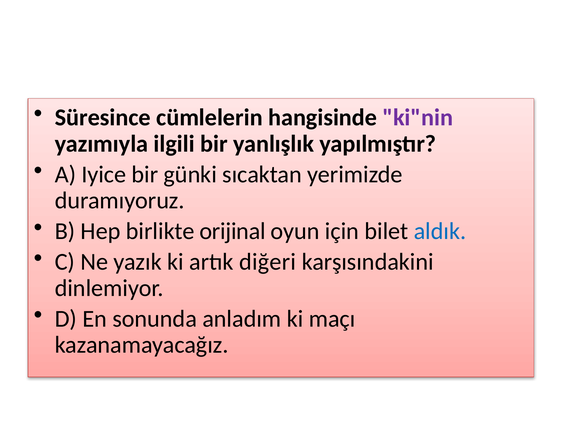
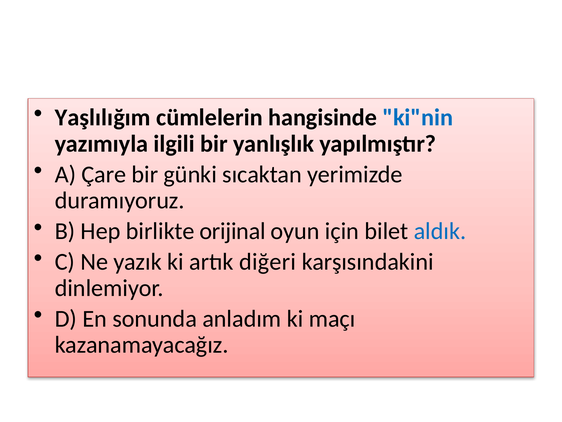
Süresince: Süresince -> Yaşlılığım
ki"nin colour: purple -> blue
Iyice: Iyice -> Çare
